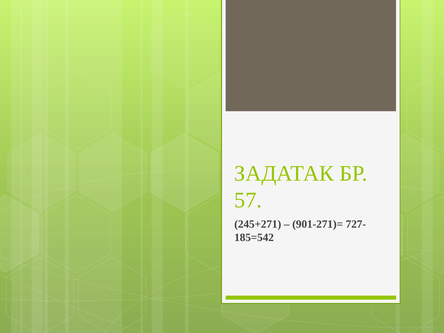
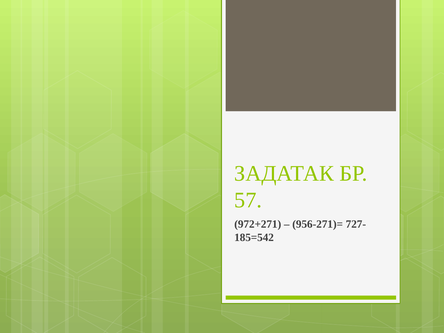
245+271: 245+271 -> 972+271
901-271)=: 901-271)= -> 956-271)=
